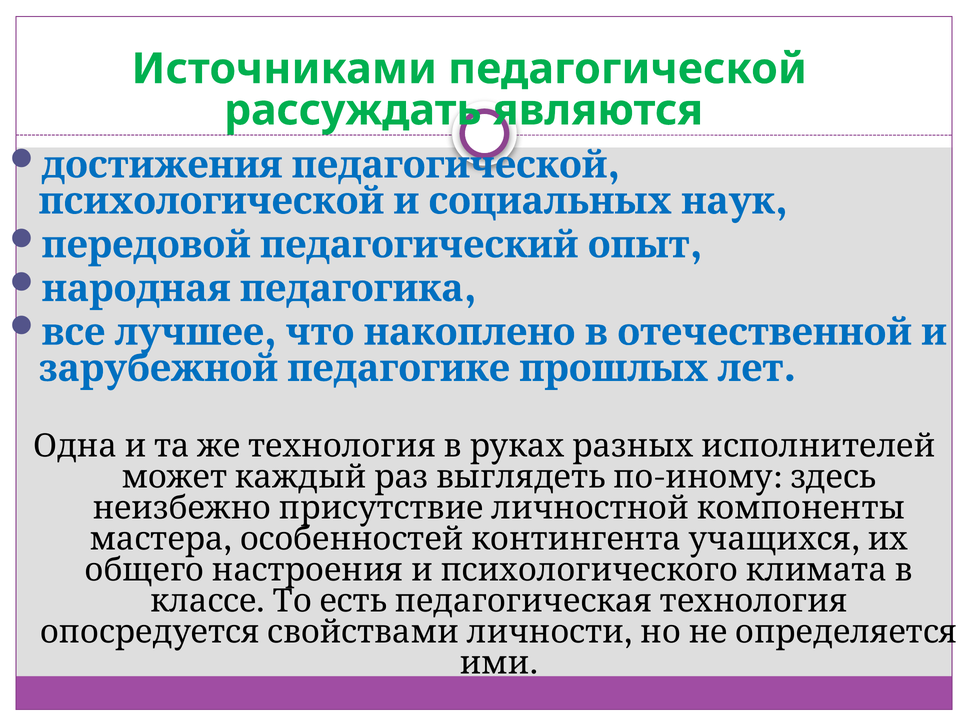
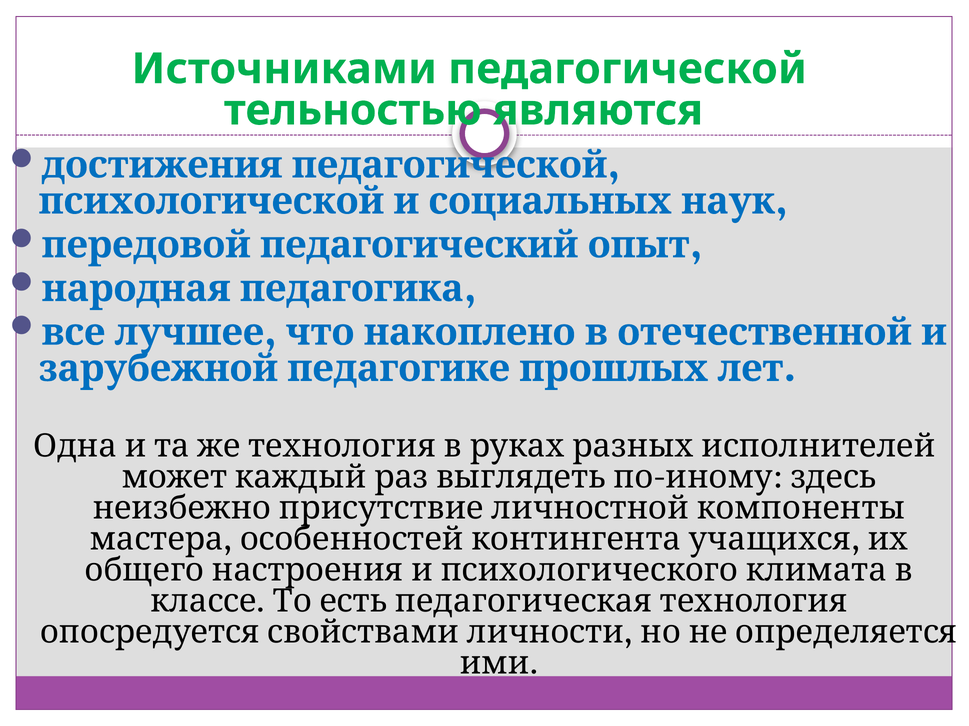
рассуждать: рассуждать -> тельностью
